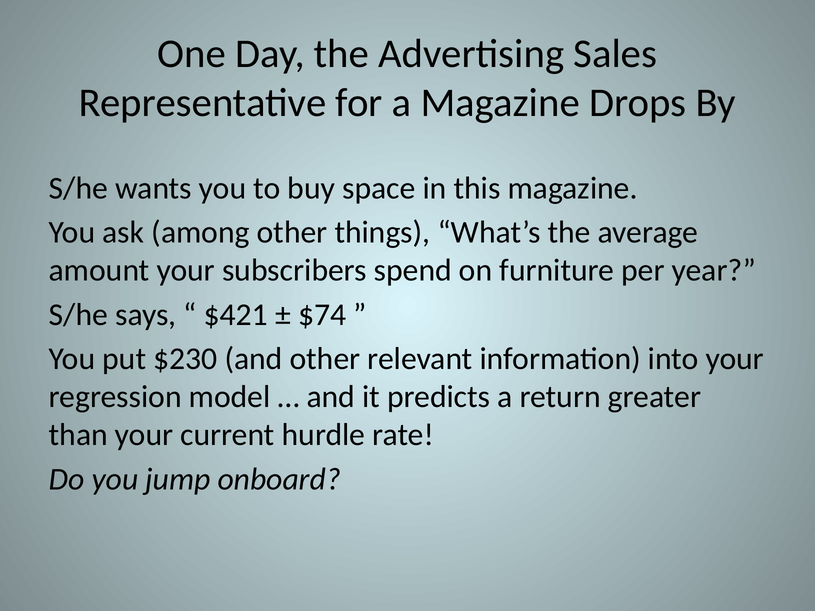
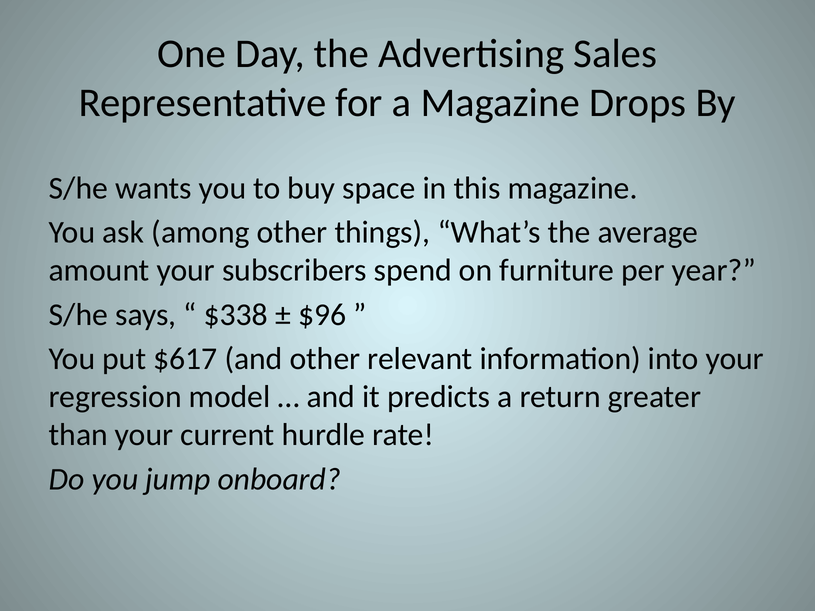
$421: $421 -> $338
$74: $74 -> $96
$230: $230 -> $617
